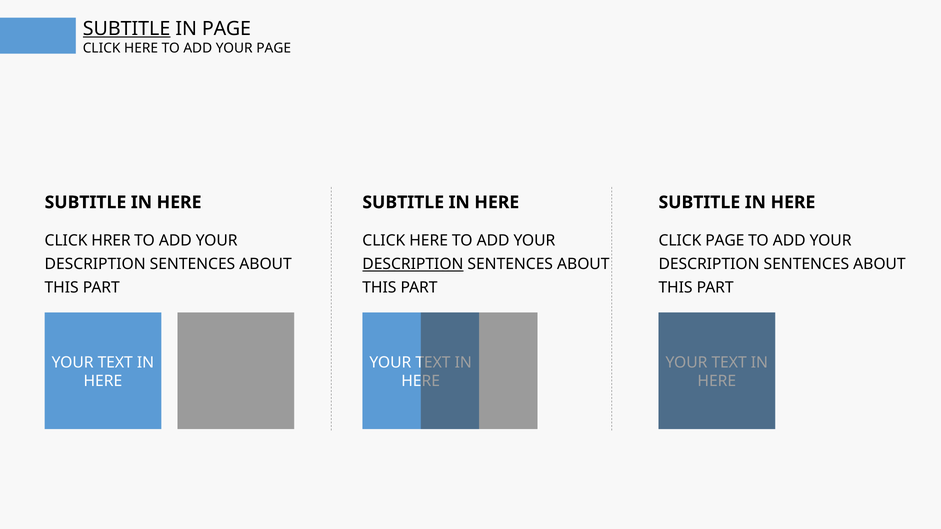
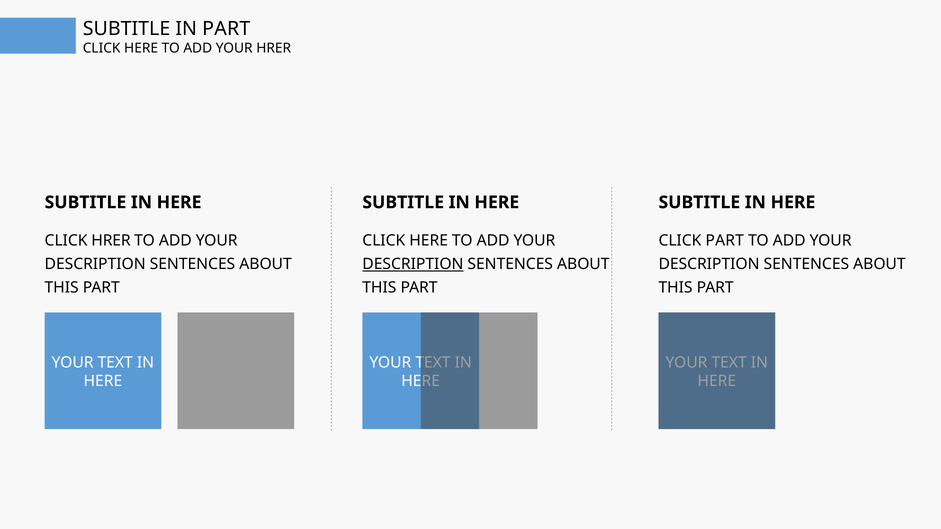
SUBTITLE at (127, 29) underline: present -> none
IN PAGE: PAGE -> PART
YOUR PAGE: PAGE -> HRER
CLICK PAGE: PAGE -> PART
